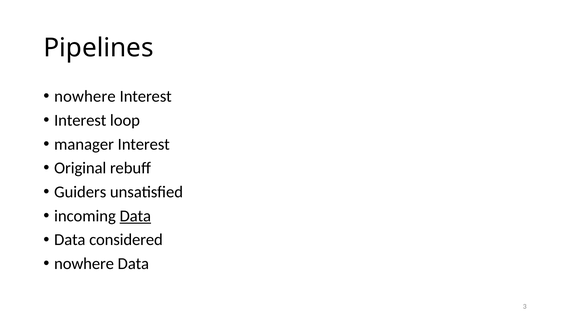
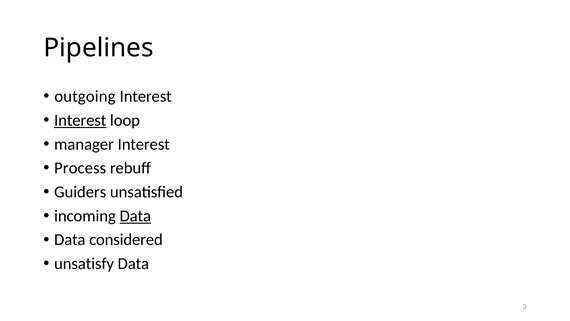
nowhere at (85, 96): nowhere -> outgoing
Interest at (80, 120) underline: none -> present
Original: Original -> Process
nowhere at (84, 263): nowhere -> unsatisfy
